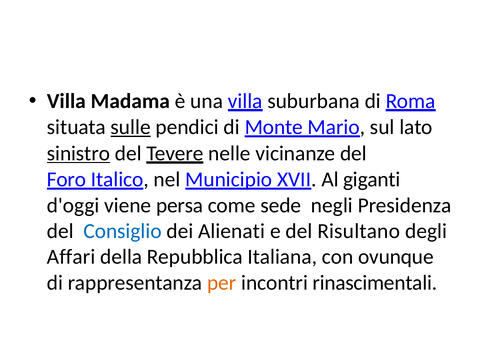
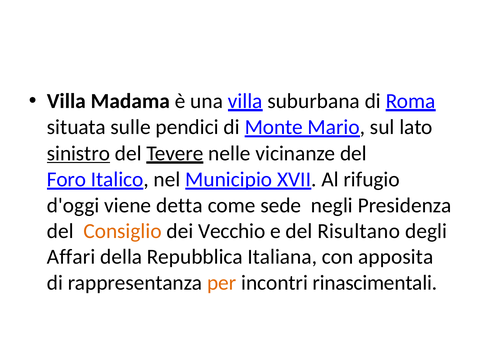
sulle underline: present -> none
giganti: giganti -> rifugio
persa: persa -> detta
Consiglio colour: blue -> orange
Alienati: Alienati -> Vecchio
ovunque: ovunque -> apposita
